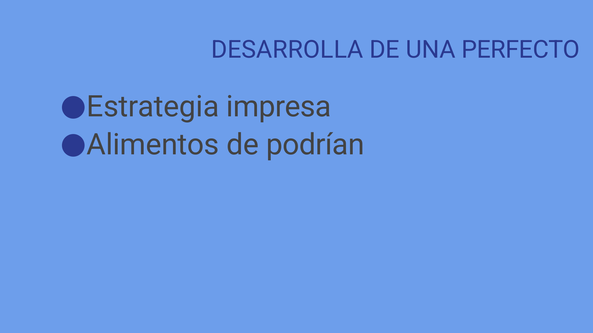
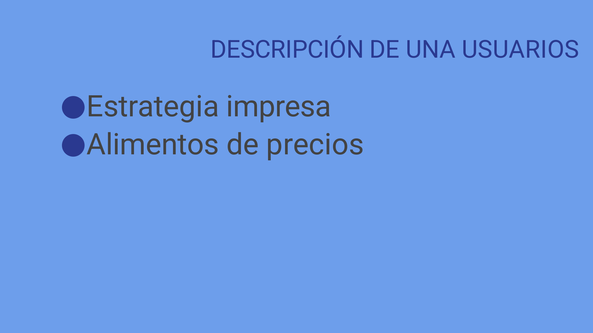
DESARROLLA: DESARROLLA -> DESCRIPCIÓN
PERFECTO: PERFECTO -> USUARIOS
podrían: podrían -> precios
